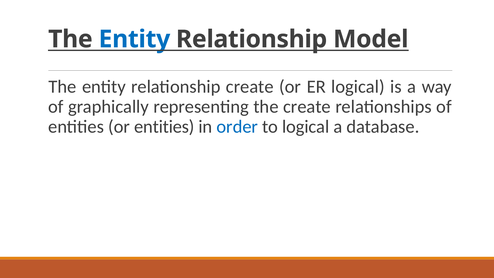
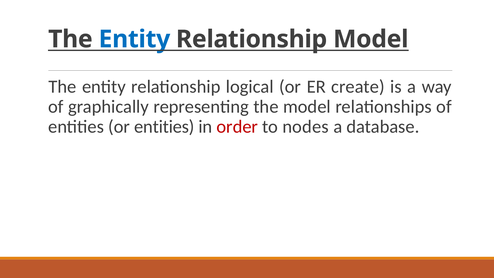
relationship create: create -> logical
ER logical: logical -> create
the create: create -> model
order colour: blue -> red
to logical: logical -> nodes
